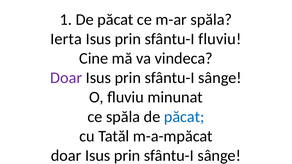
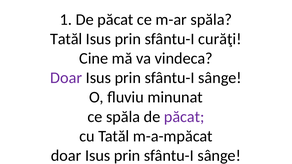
Ierta at (66, 39): Ierta -> Tatăl
sfântu-I fluviu: fluviu -> curăţi
păcat at (184, 117) colour: blue -> purple
